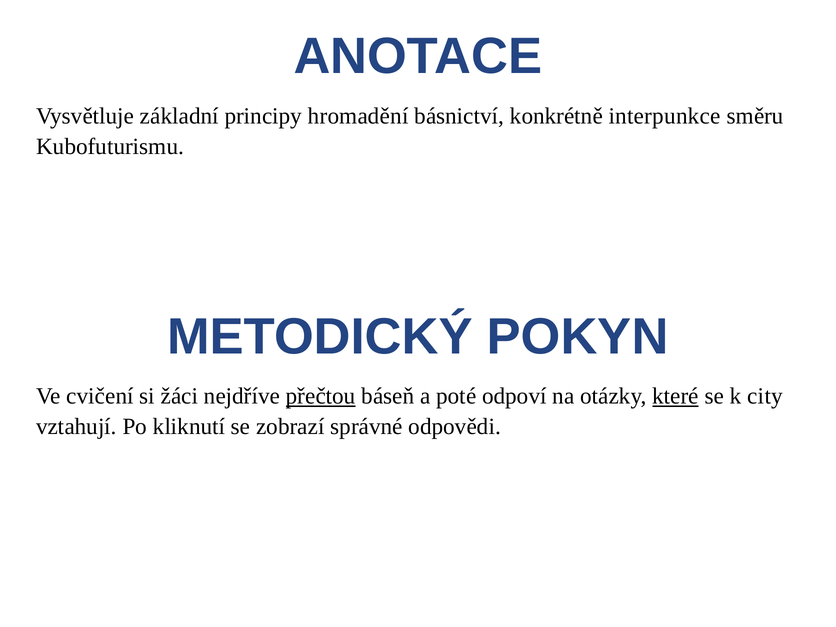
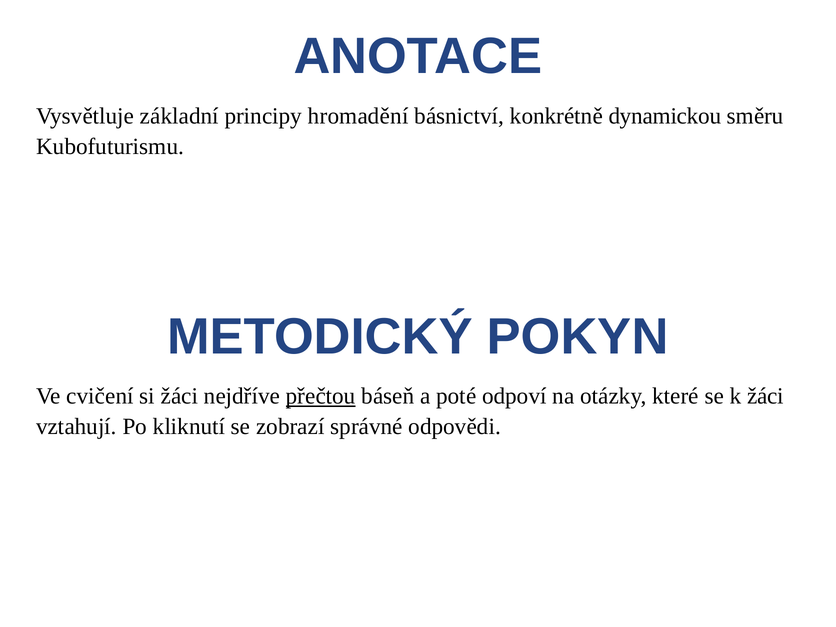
interpunkce: interpunkce -> dynamickou
které underline: present -> none
k city: city -> žáci
